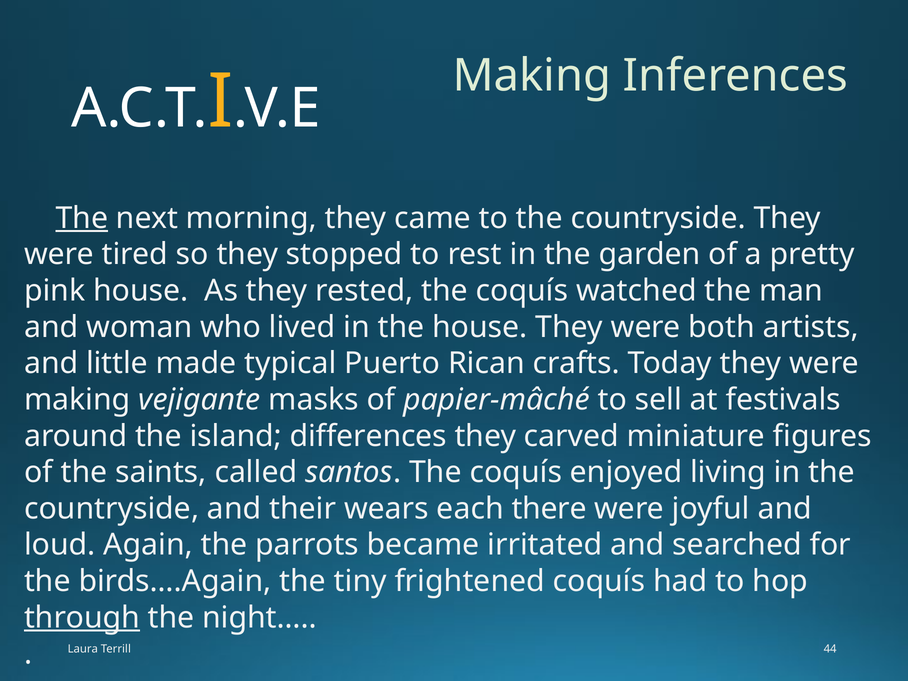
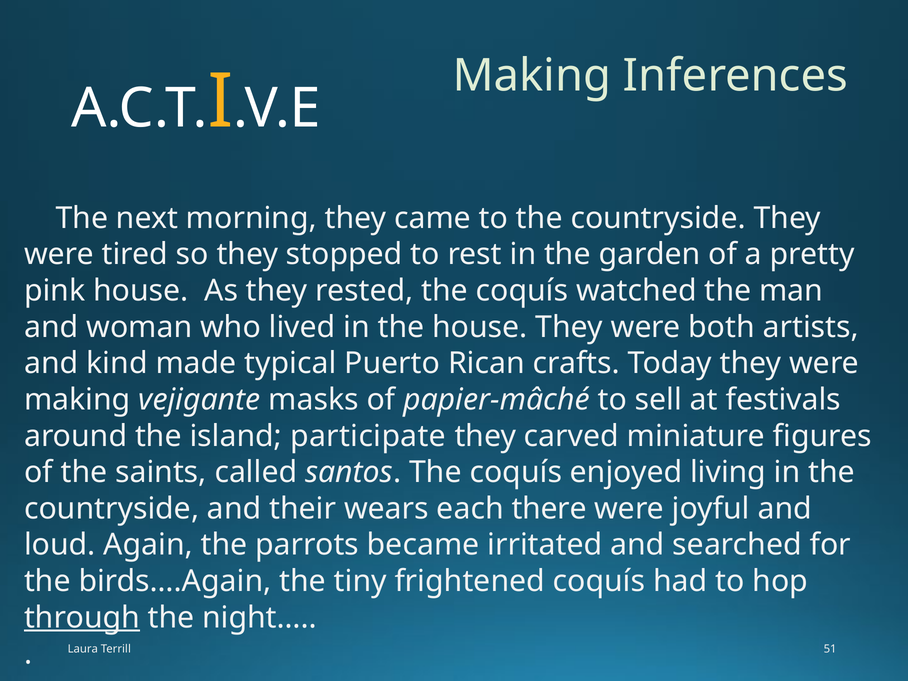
The at (82, 218) underline: present -> none
little: little -> kind
differences: differences -> participate
44: 44 -> 51
